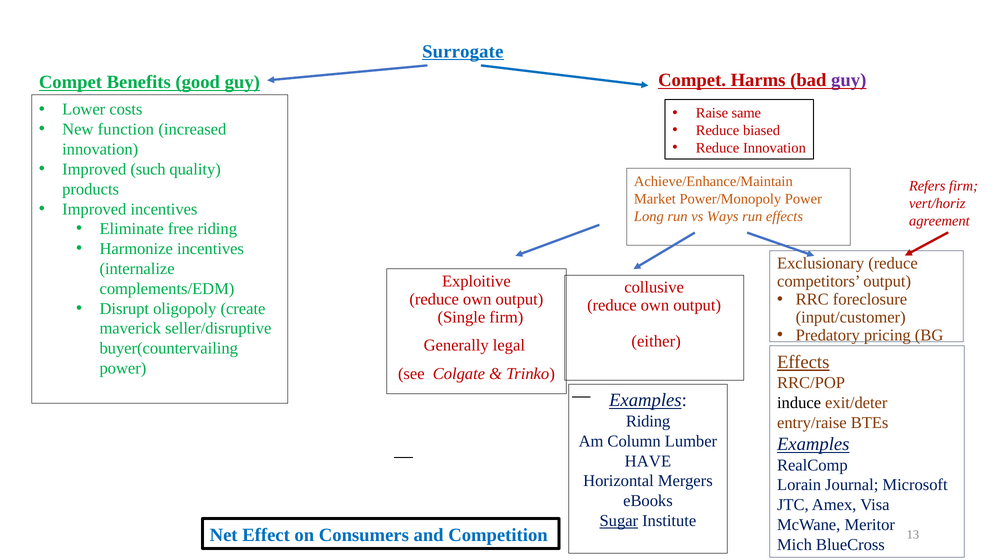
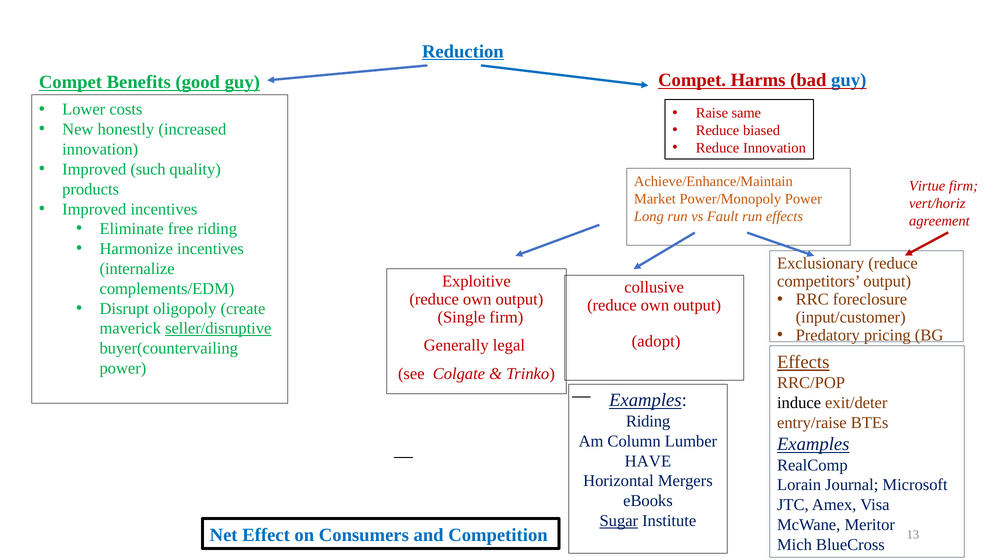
Surrogate: Surrogate -> Reduction
guy at (849, 80) colour: purple -> blue
function: function -> honestly
Refers: Refers -> Virtue
Ways: Ways -> Fault
seller/disruptive underline: none -> present
either: either -> adopt
